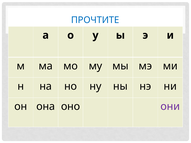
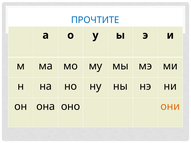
они colour: purple -> orange
